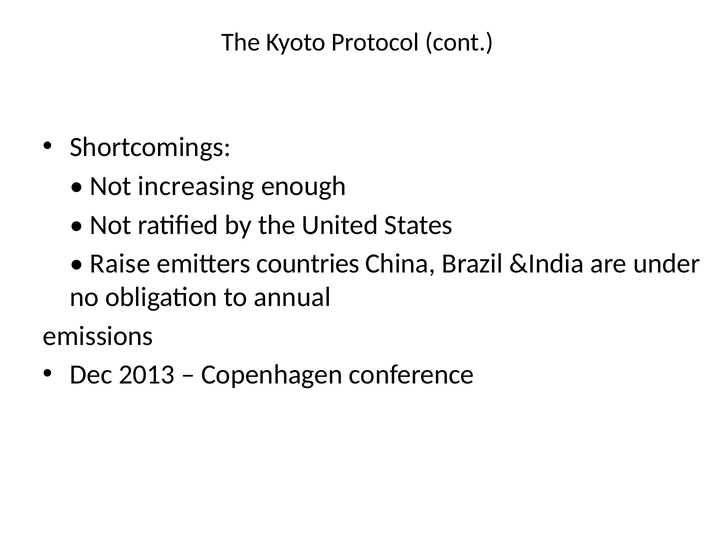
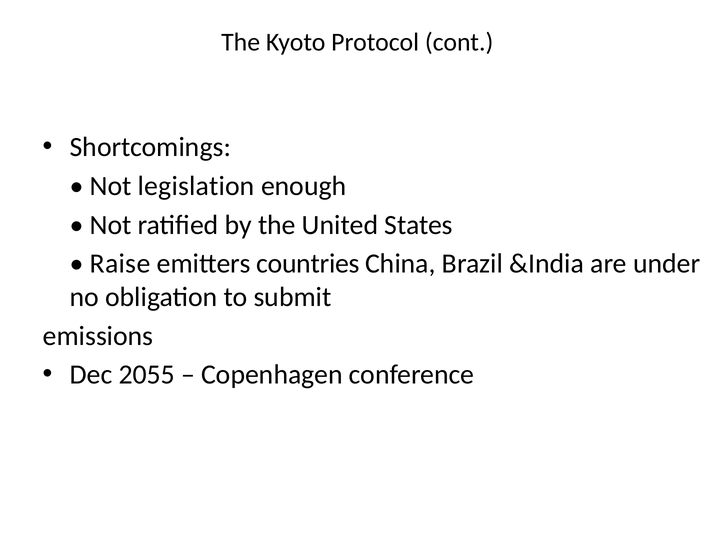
increasing: increasing -> legislation
annual: annual -> submit
2013: 2013 -> 2055
